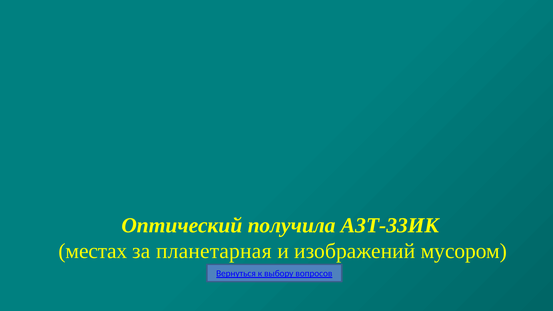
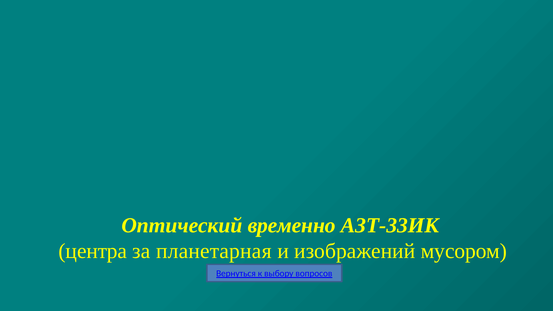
получила: получила -> временно
местах: местах -> центра
